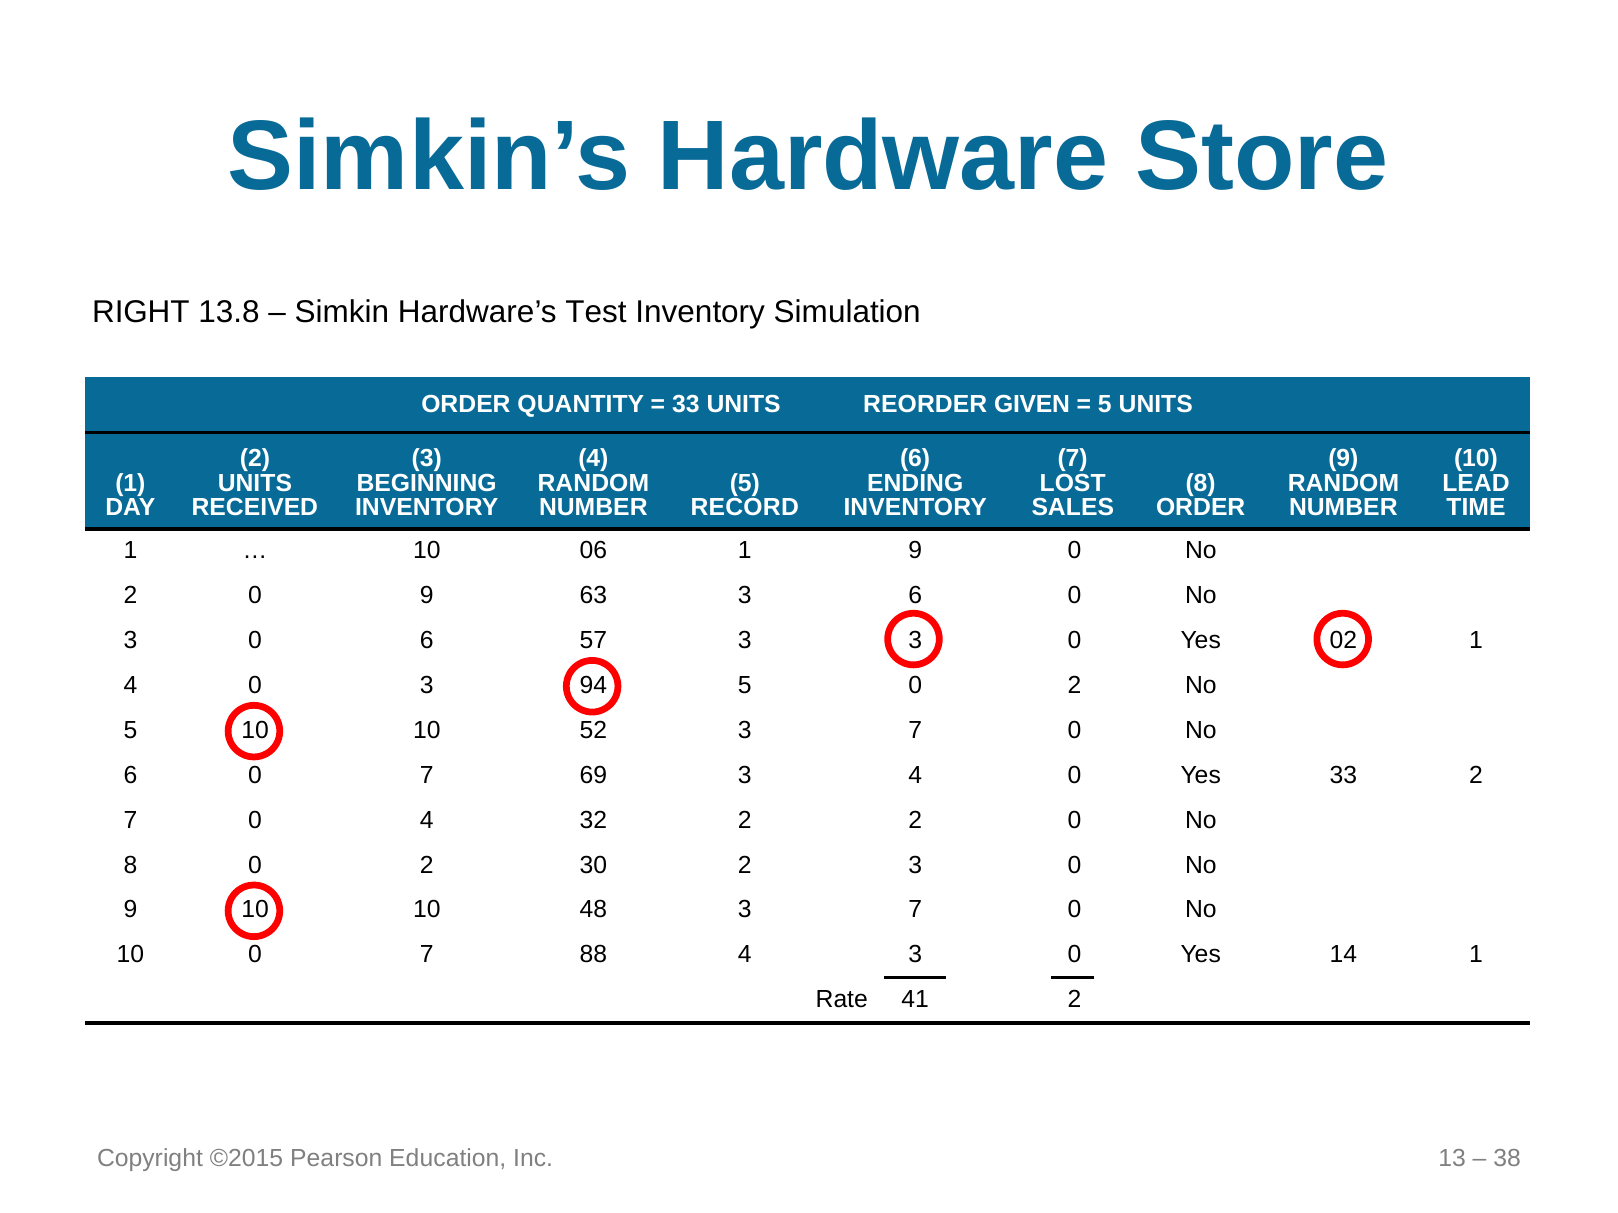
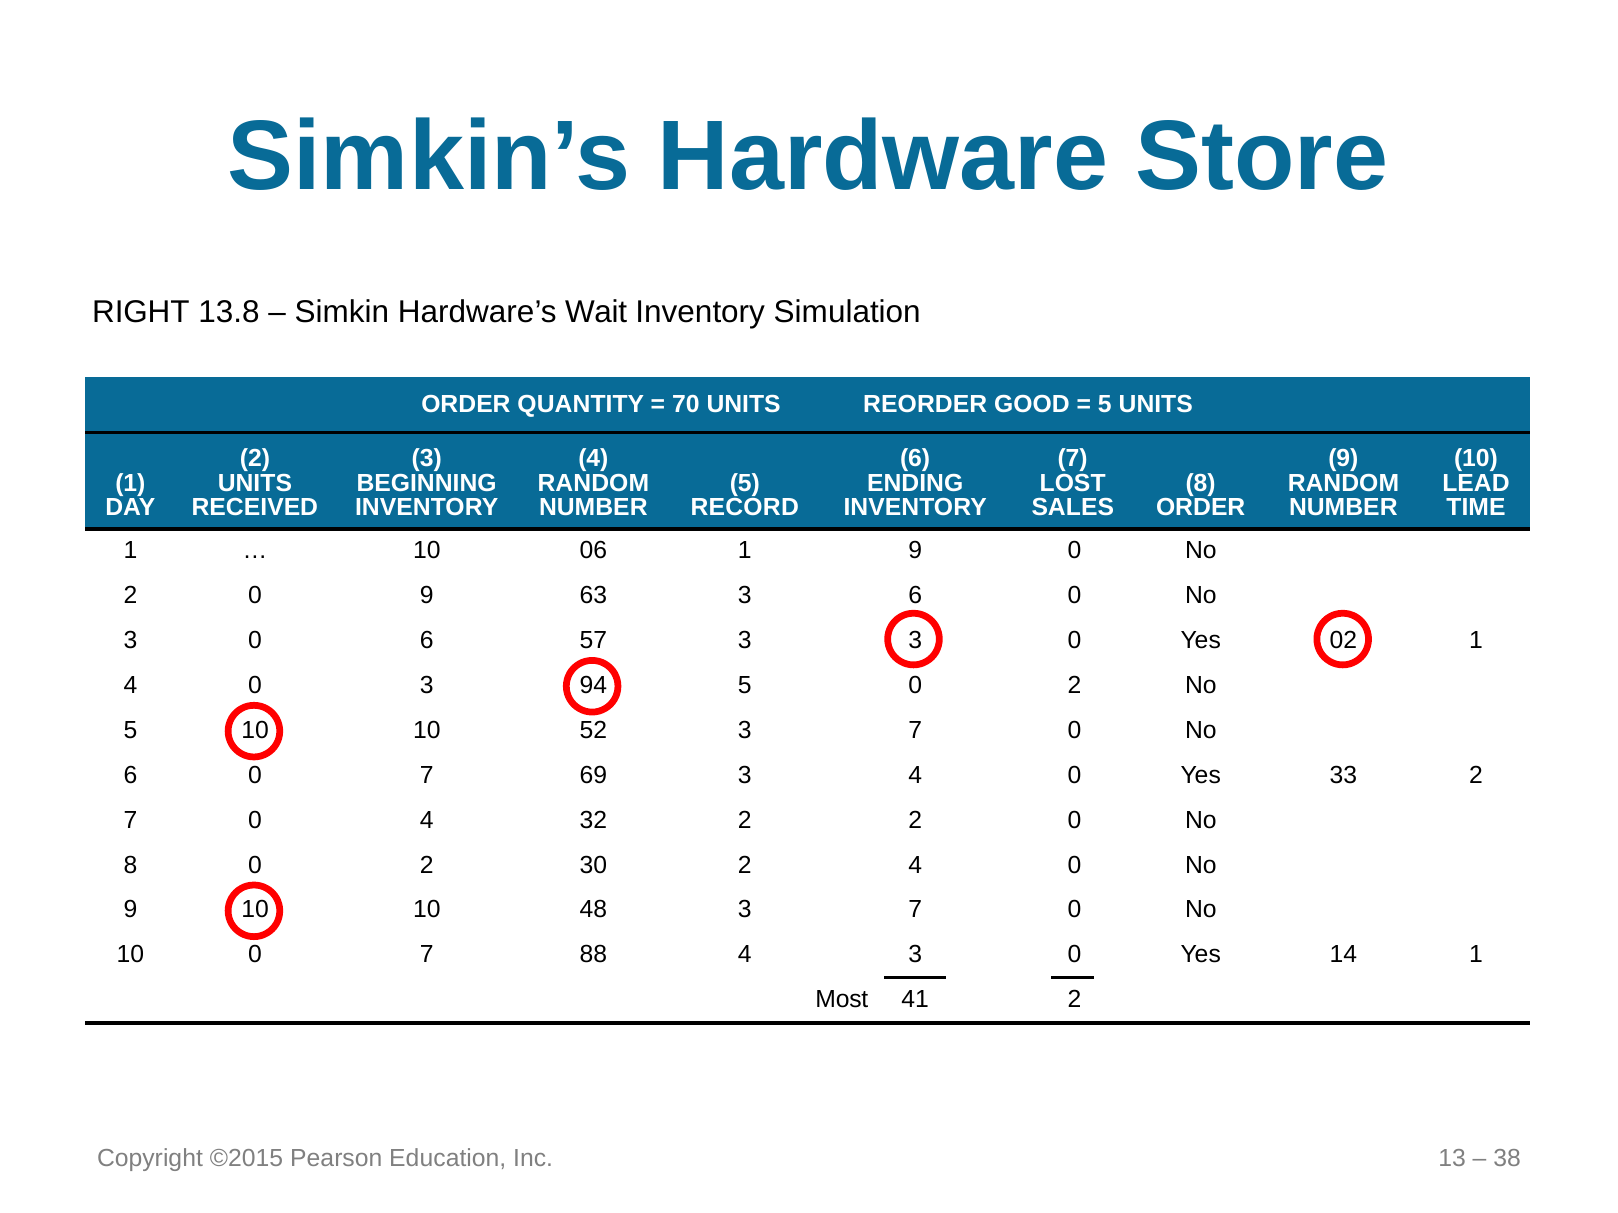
Test: Test -> Wait
33 at (686, 404): 33 -> 70
GIVEN: GIVEN -> GOOD
2 3: 3 -> 4
Rate: Rate -> Most
